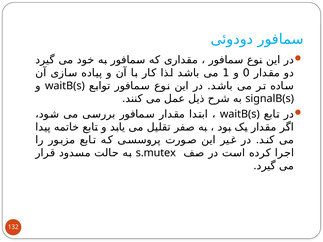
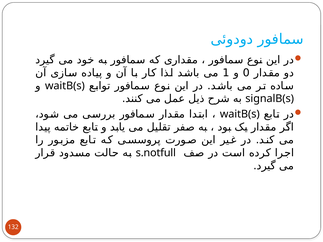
s.mutex: s.mutex -> s.notfull
